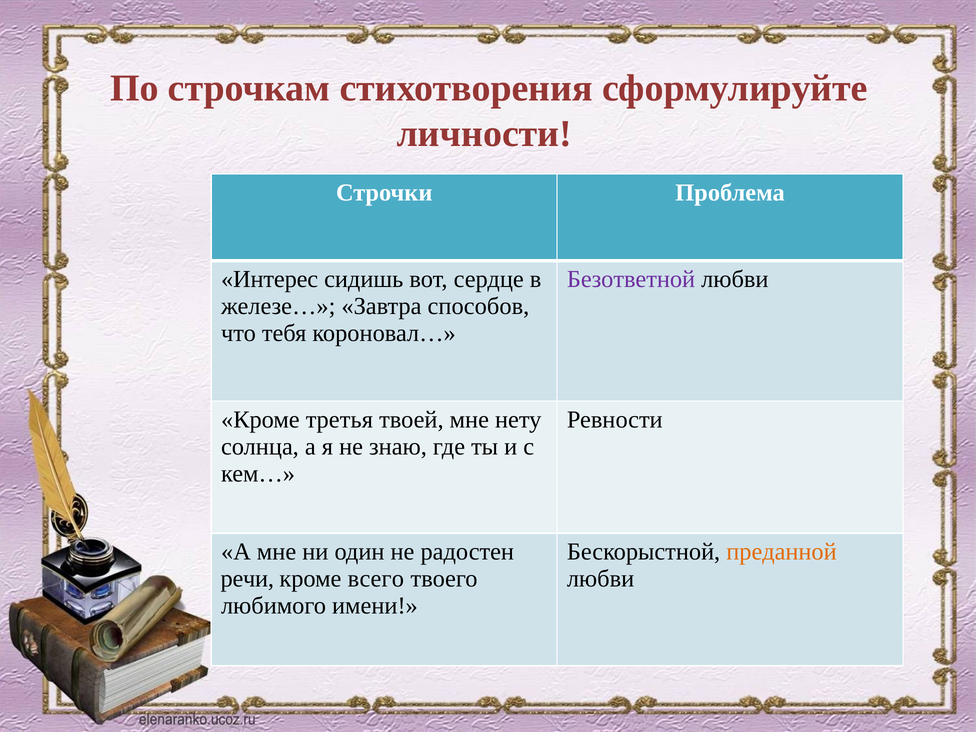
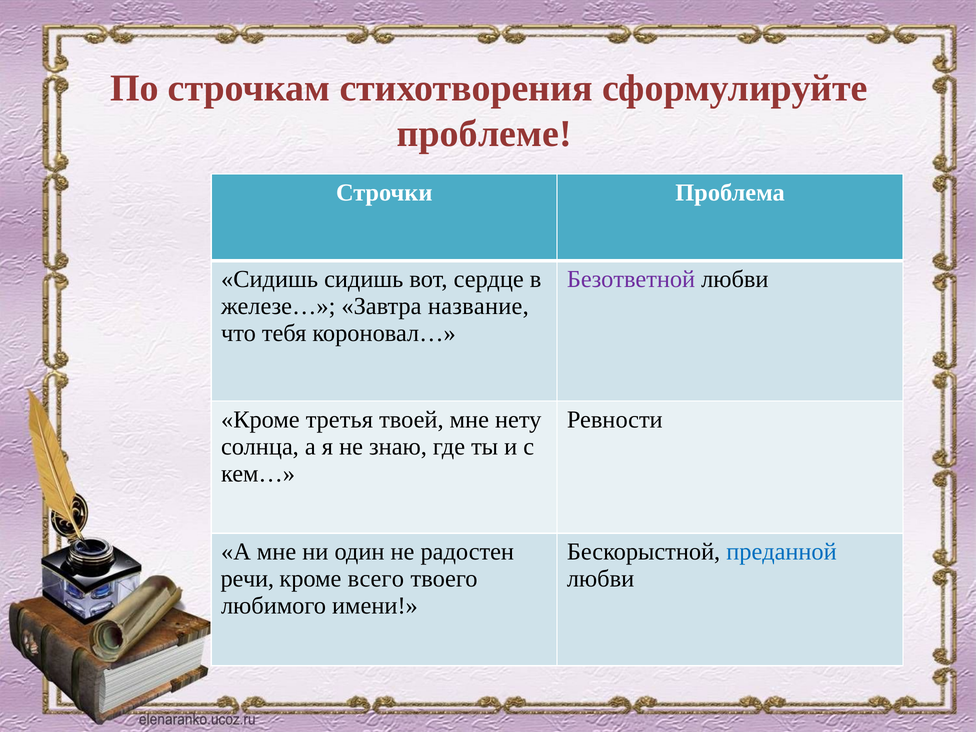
личности: личности -> проблеме
Интерес at (270, 279): Интерес -> Сидишь
способов: способов -> название
преданной colour: orange -> blue
